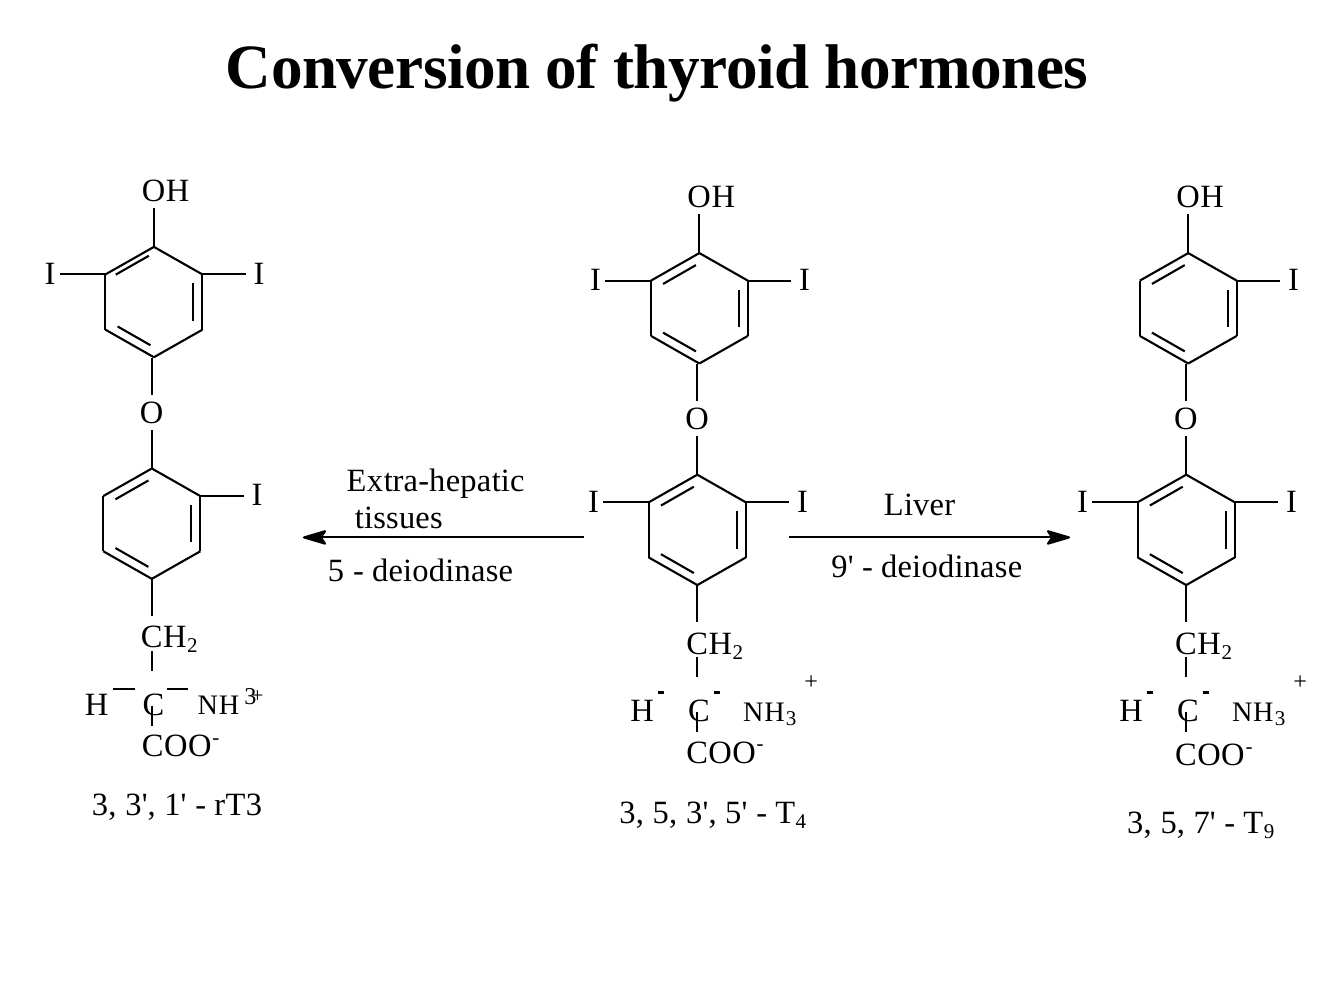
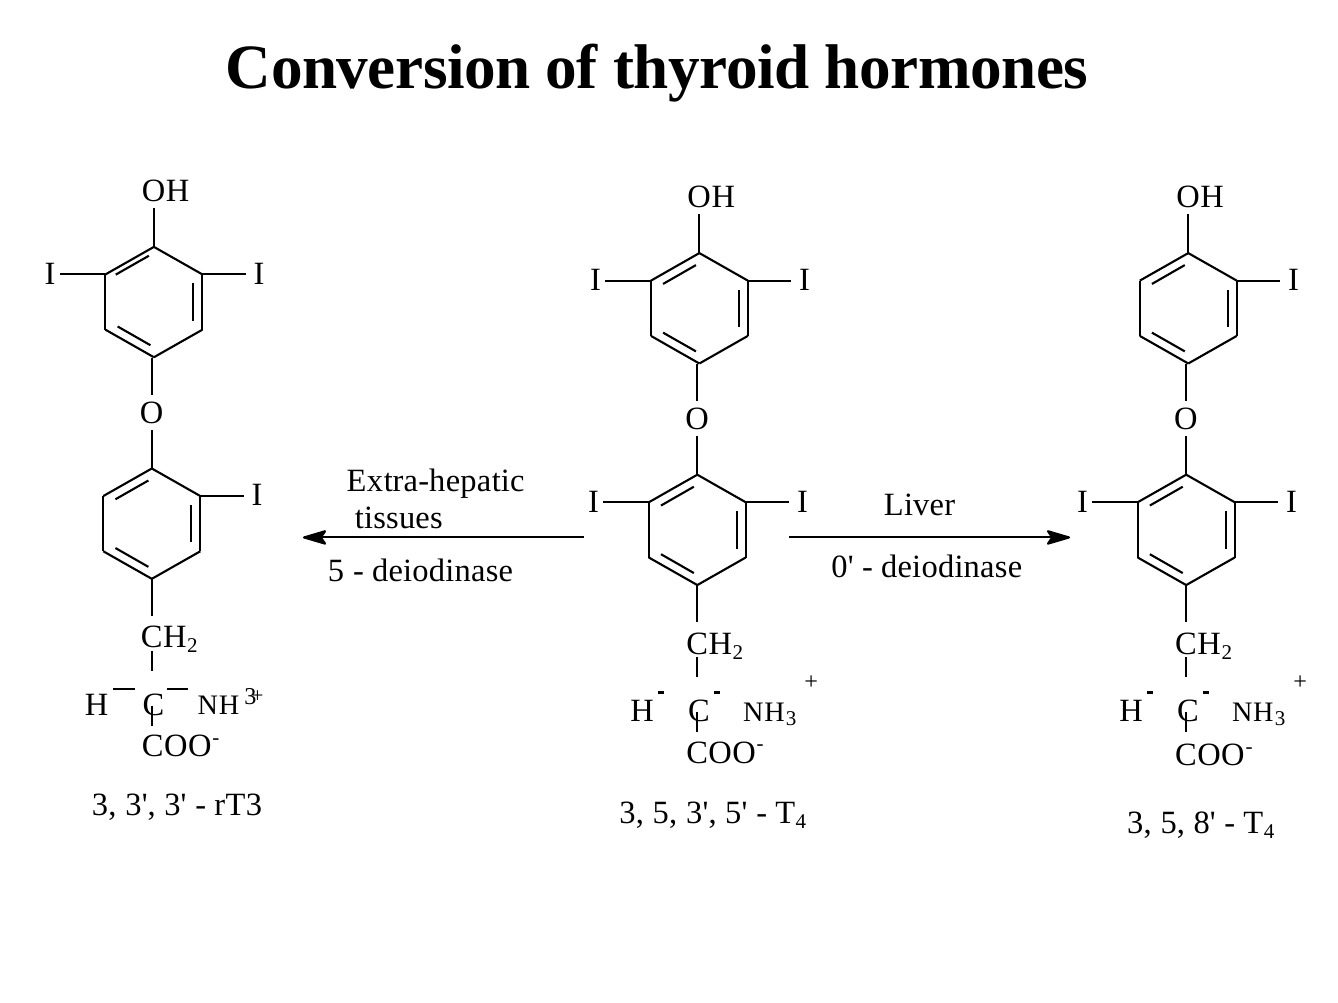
9 at (843, 567): 9 -> 0
3 3 1: 1 -> 3
7: 7 -> 8
9 at (1269, 832): 9 -> 4
